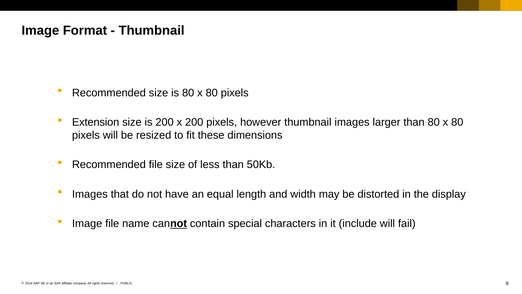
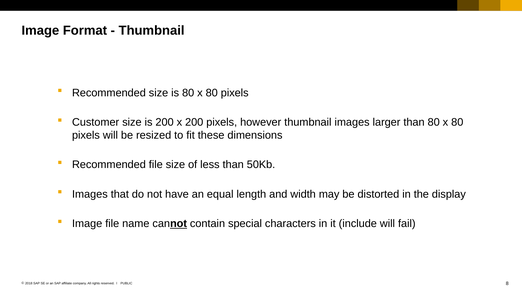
Extension: Extension -> Customer
